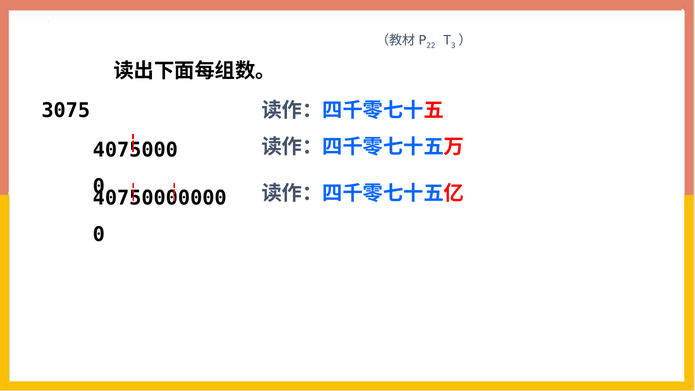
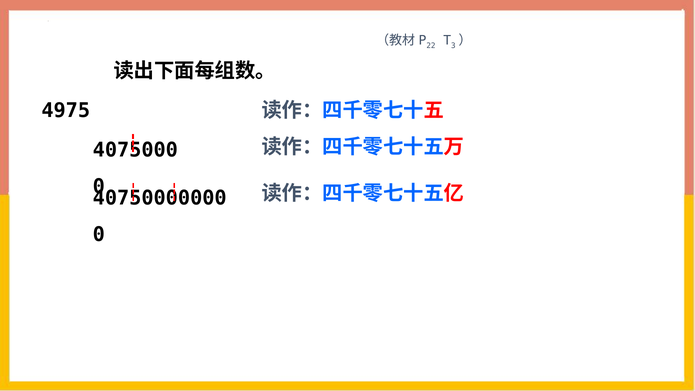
3075: 3075 -> 4975
